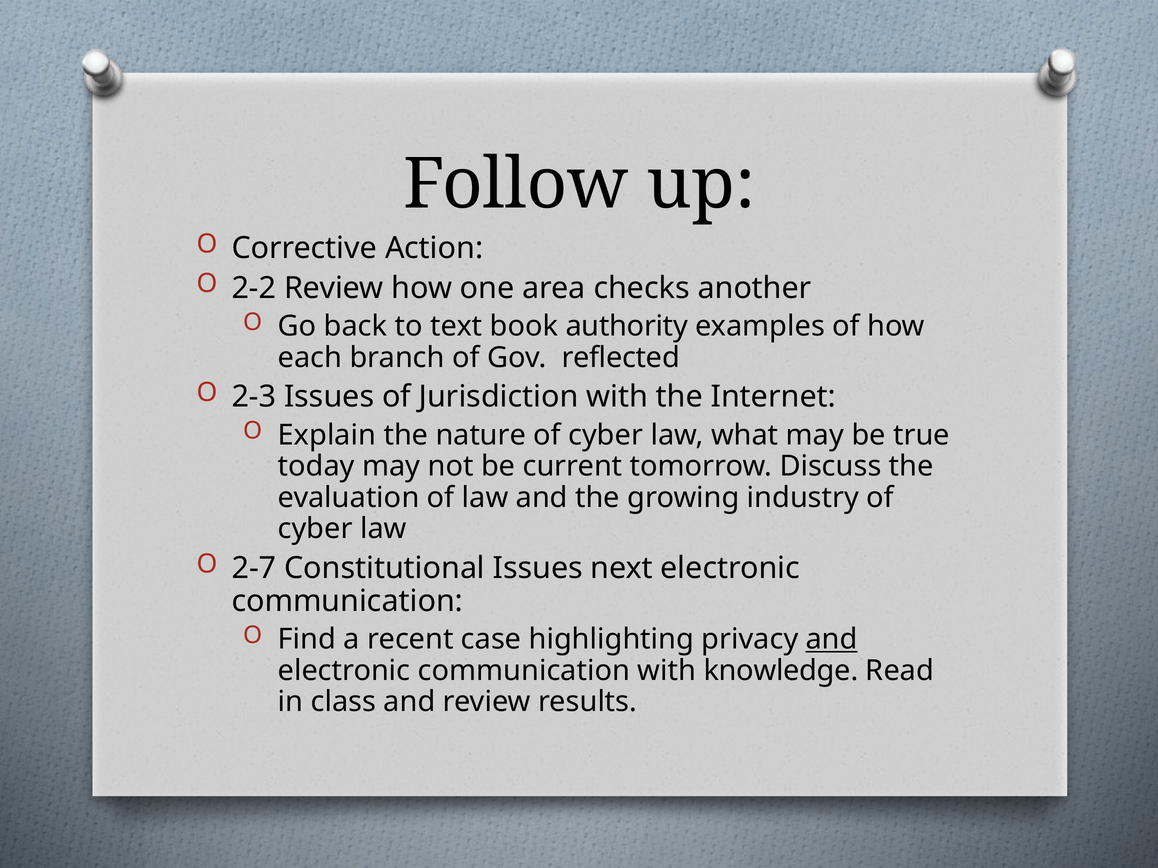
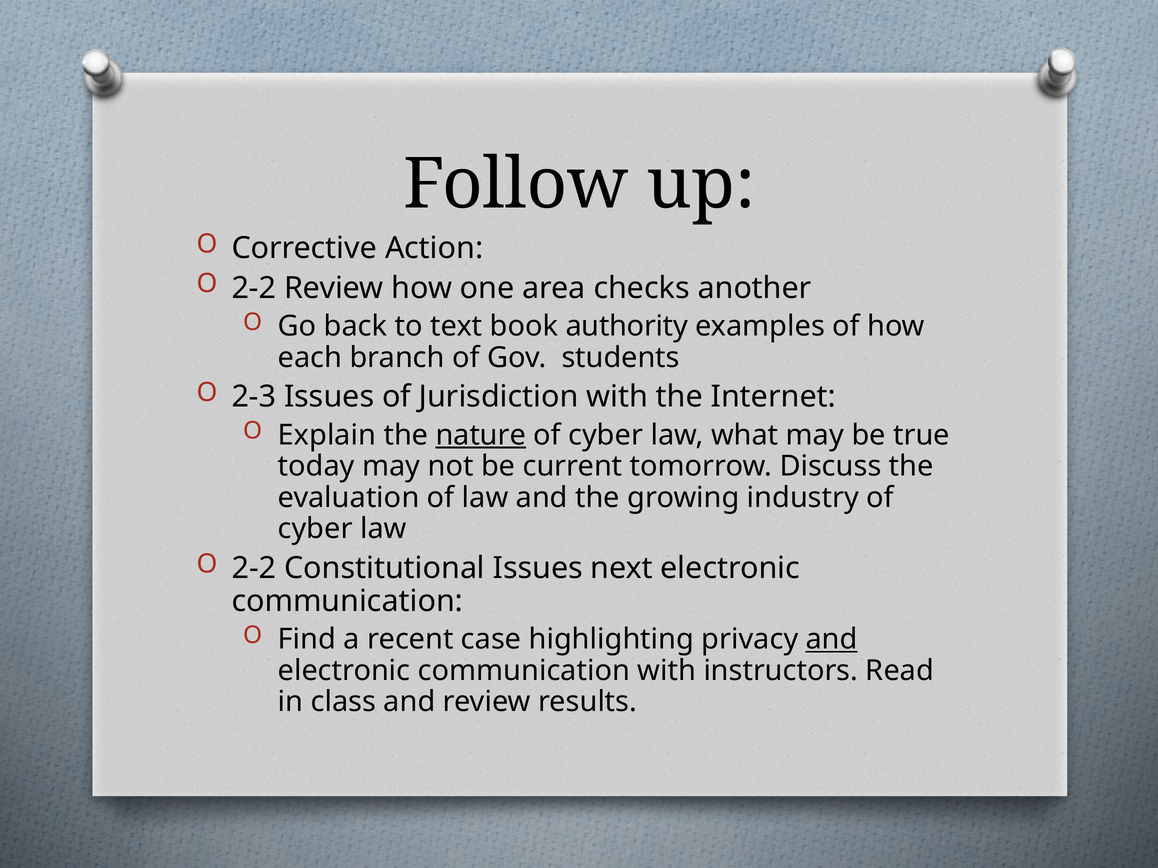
reflected: reflected -> students
nature underline: none -> present
2-7 at (254, 568): 2-7 -> 2-2
knowledge: knowledge -> instructors
